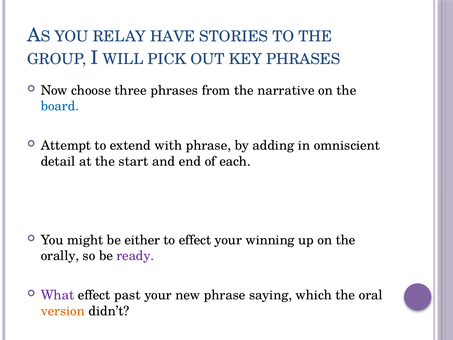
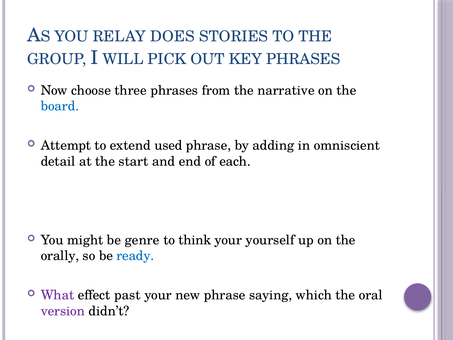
HAVE: HAVE -> DOES
with: with -> used
either: either -> genre
to effect: effect -> think
winning: winning -> yourself
ready colour: purple -> blue
version colour: orange -> purple
